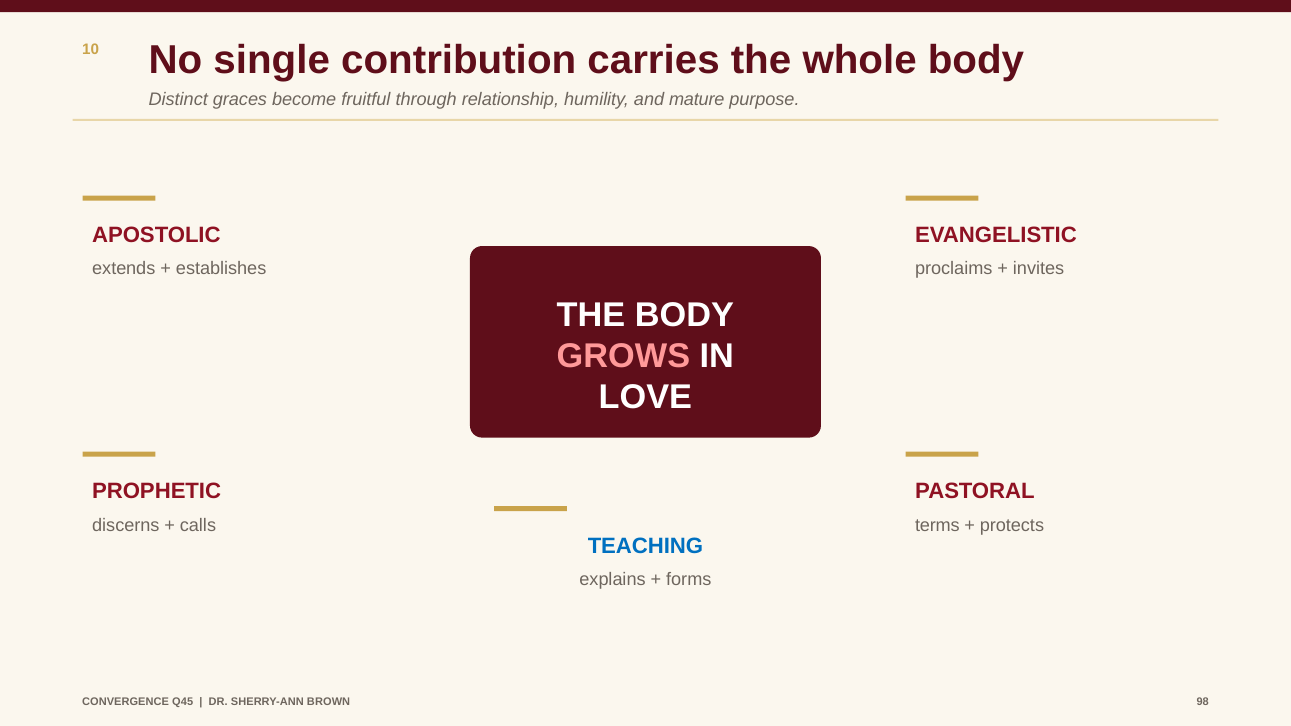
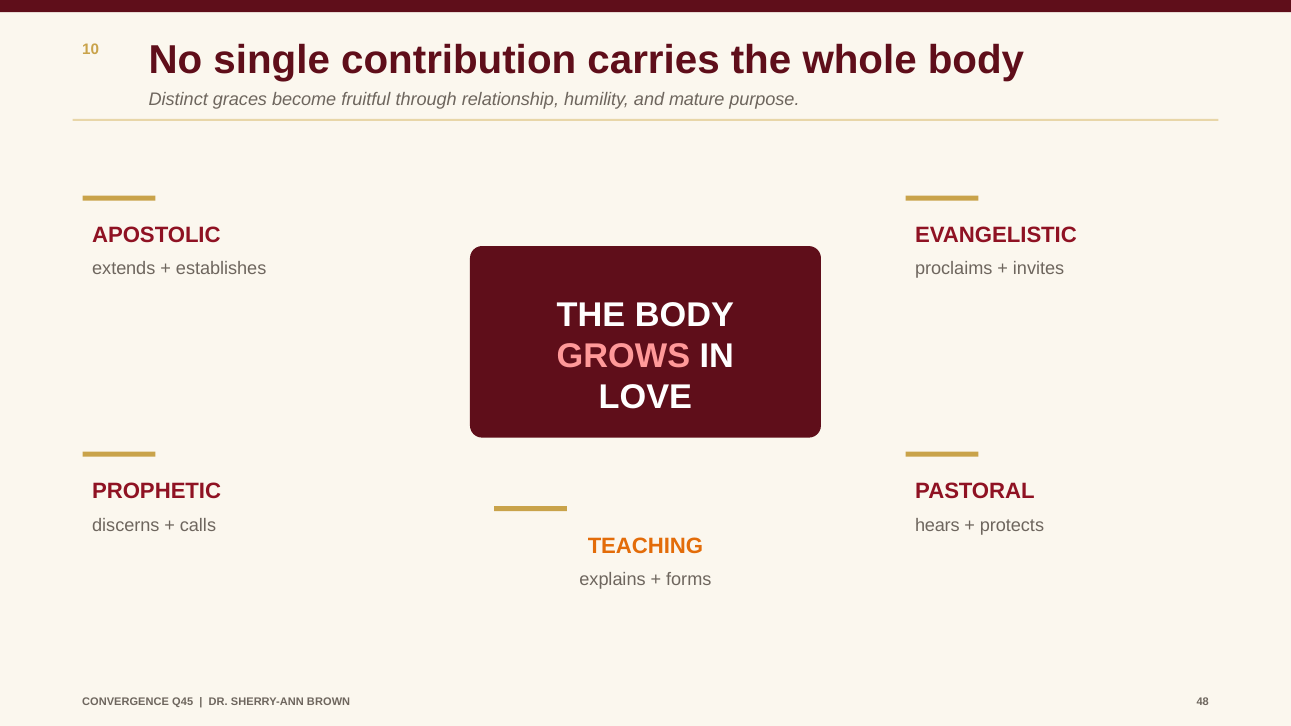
terms: terms -> hears
TEACHING colour: blue -> orange
98: 98 -> 48
